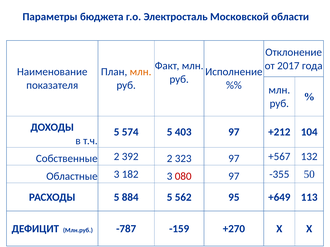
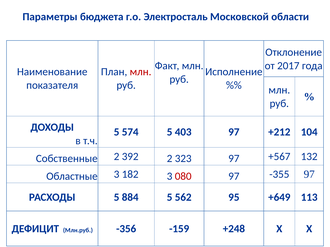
млн at (141, 72) colour: orange -> red
-355 50: 50 -> 97
-787: -787 -> -356
+270: +270 -> +248
